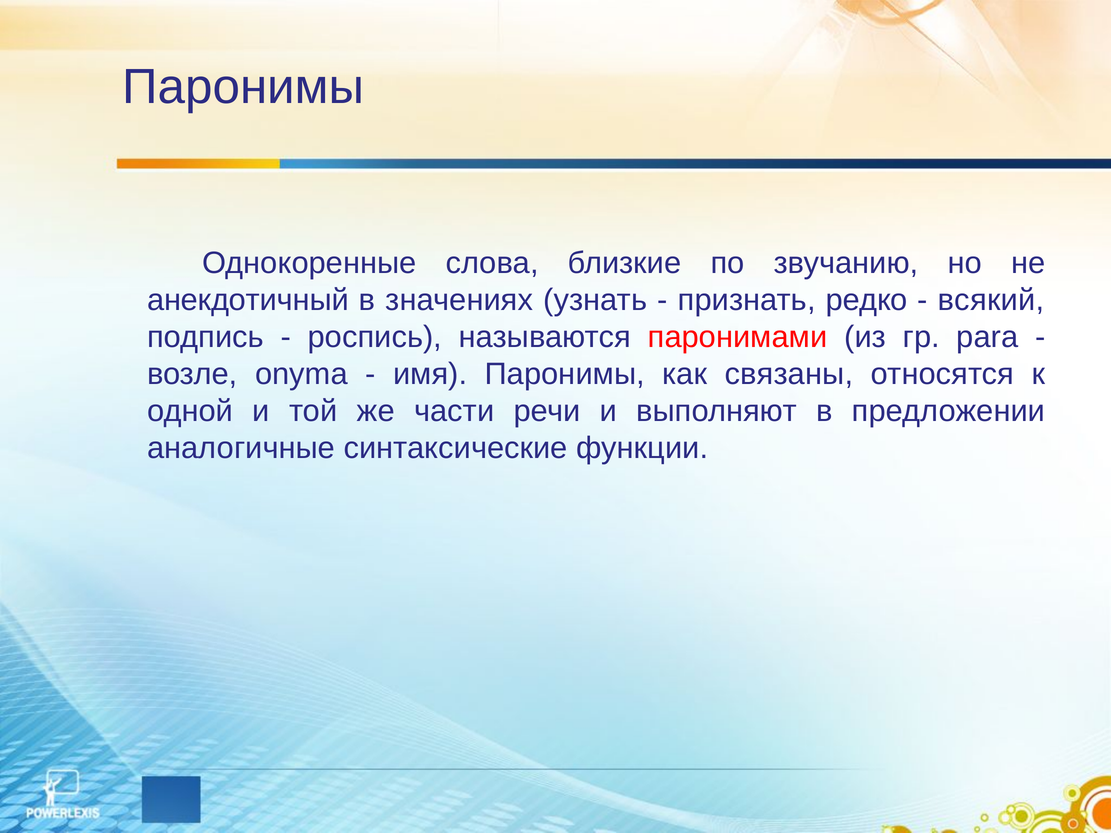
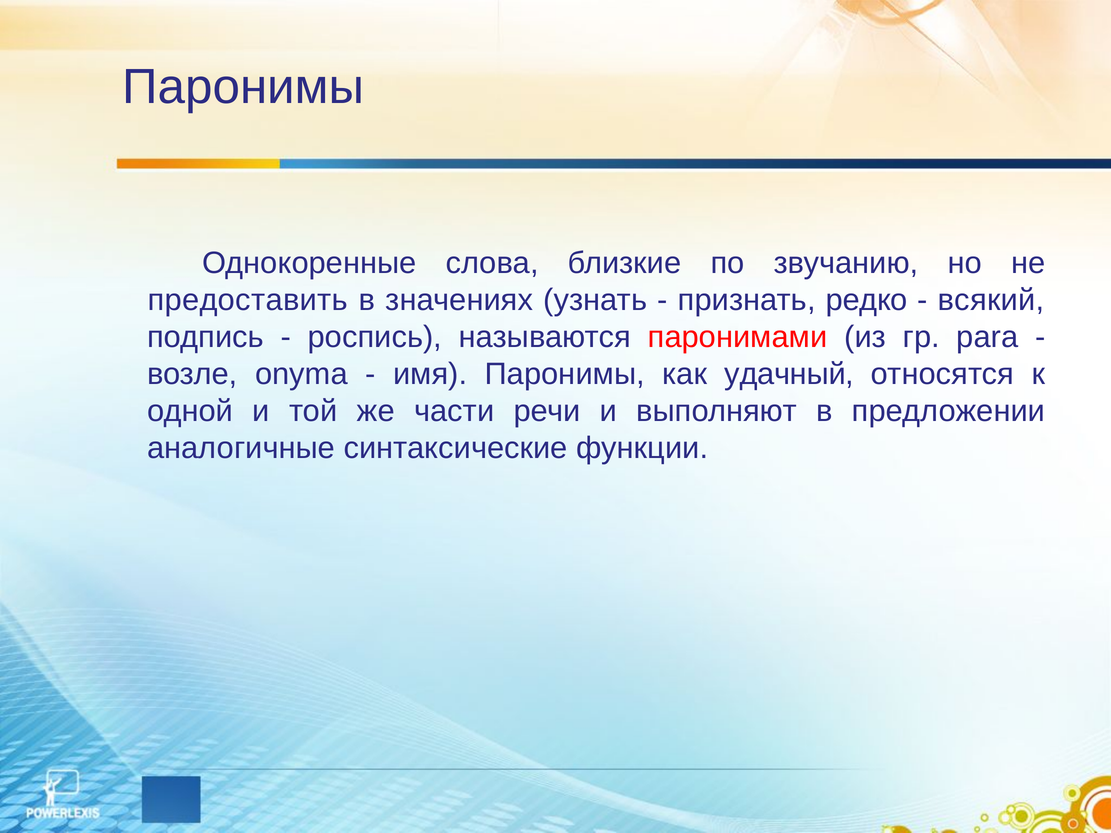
анекдотичный: анекдотичный -> предоставить
связаны: связаны -> удачный
